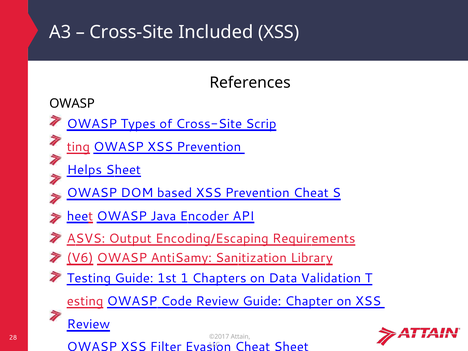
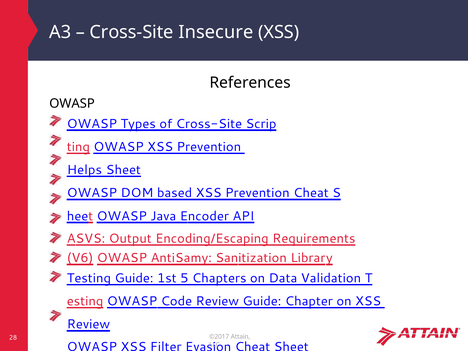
Included: Included -> Insecure
1: 1 -> 5
